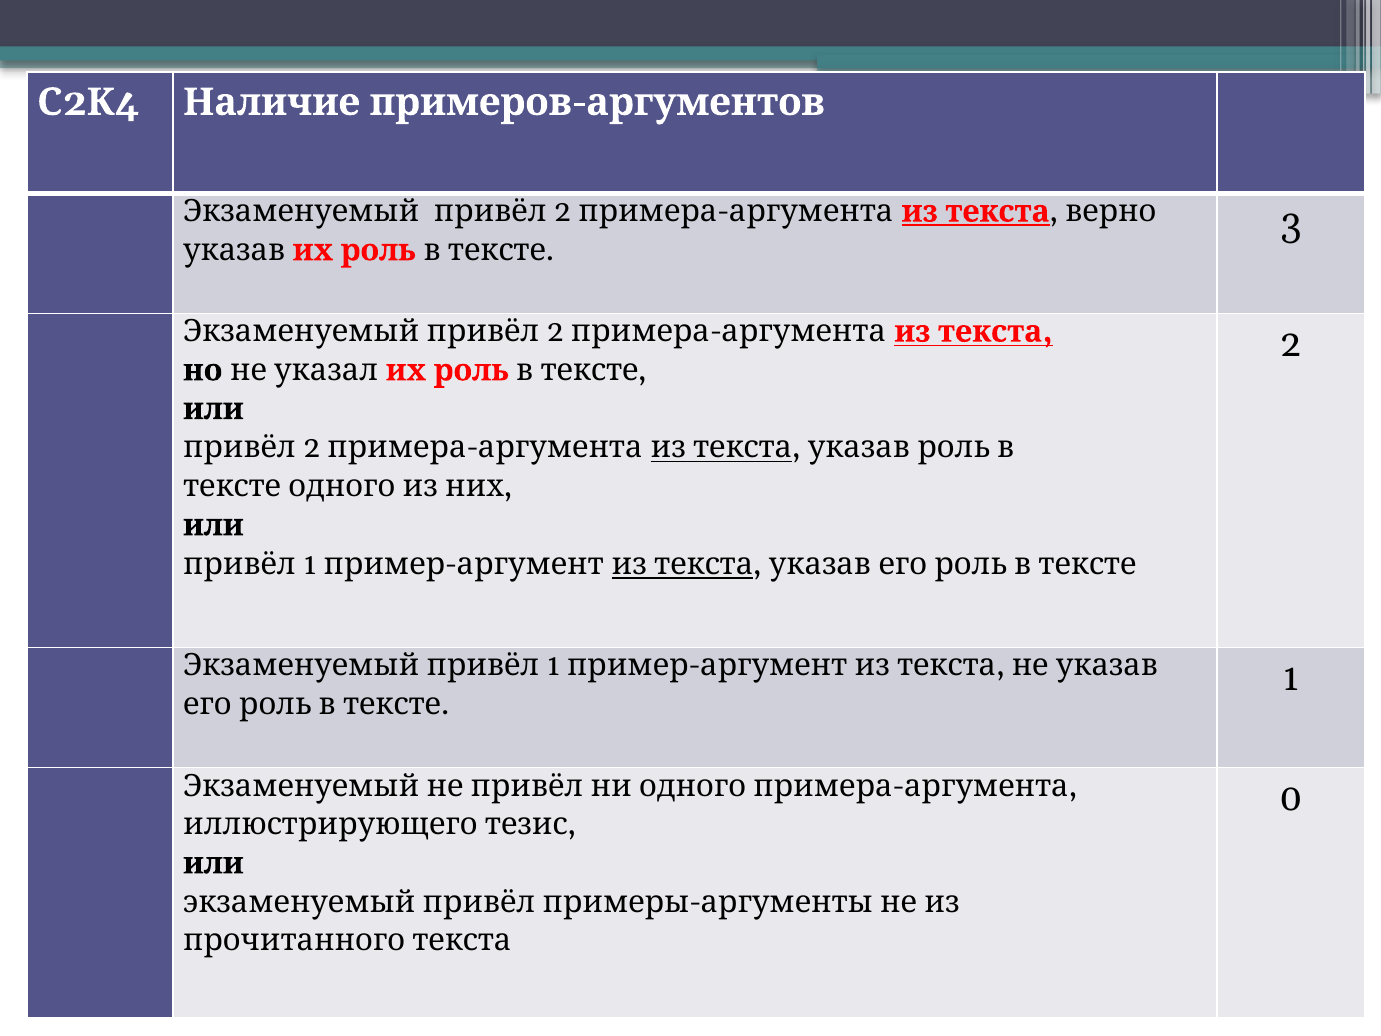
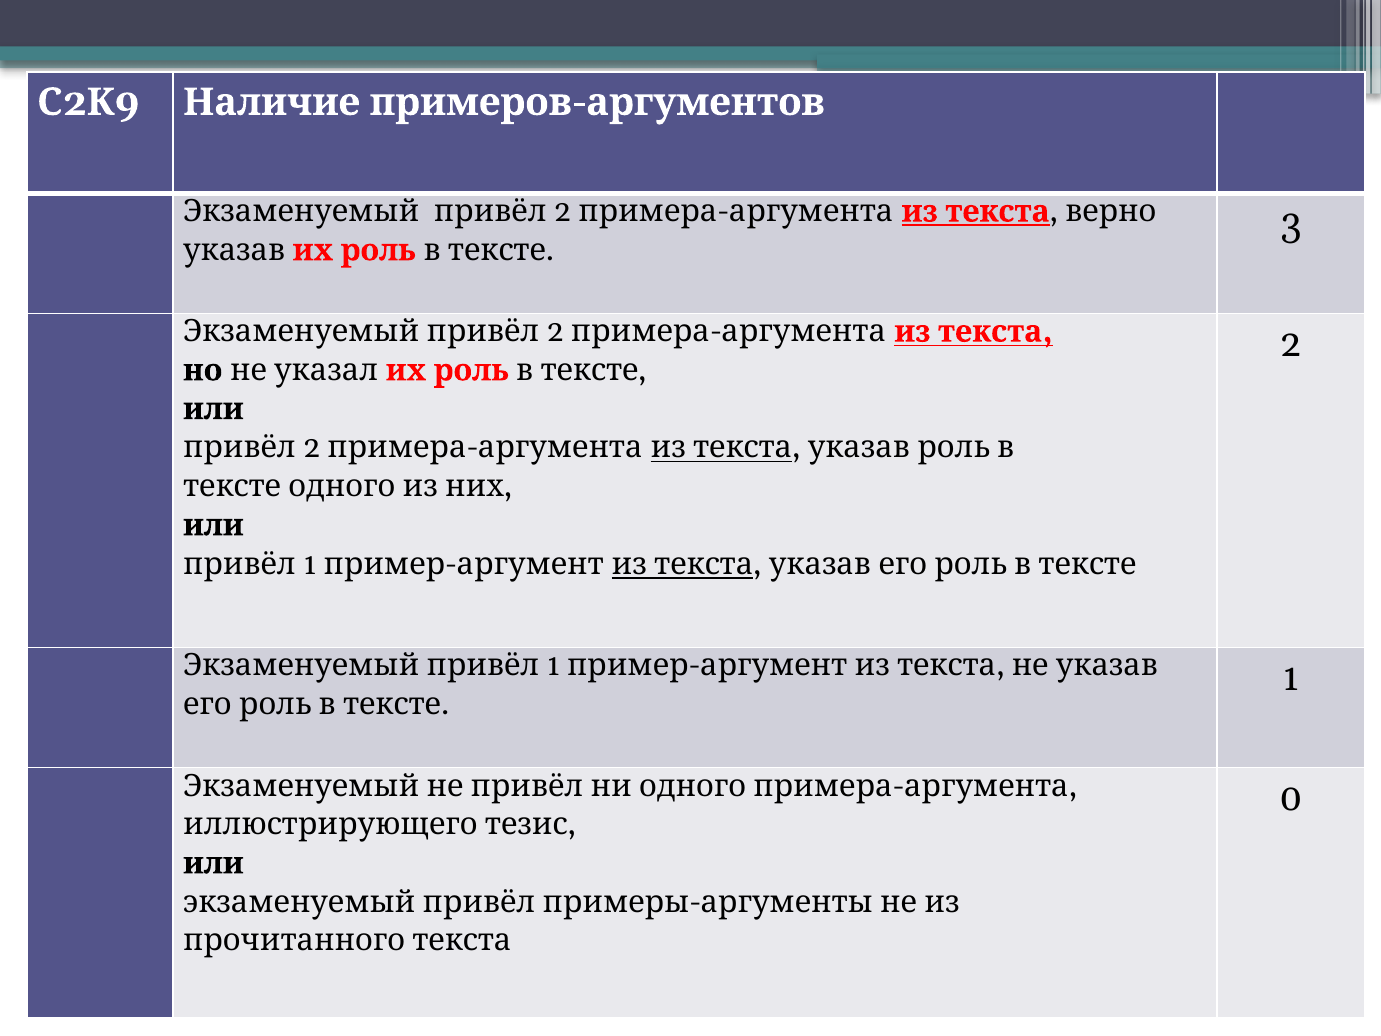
4: 4 -> 9
